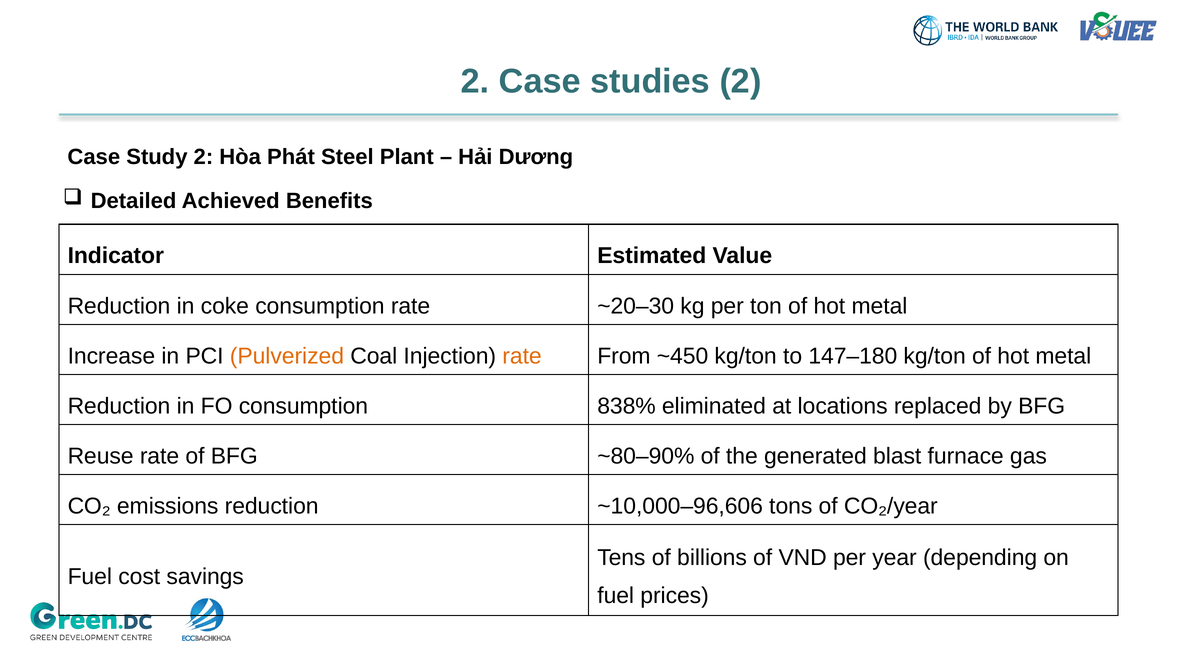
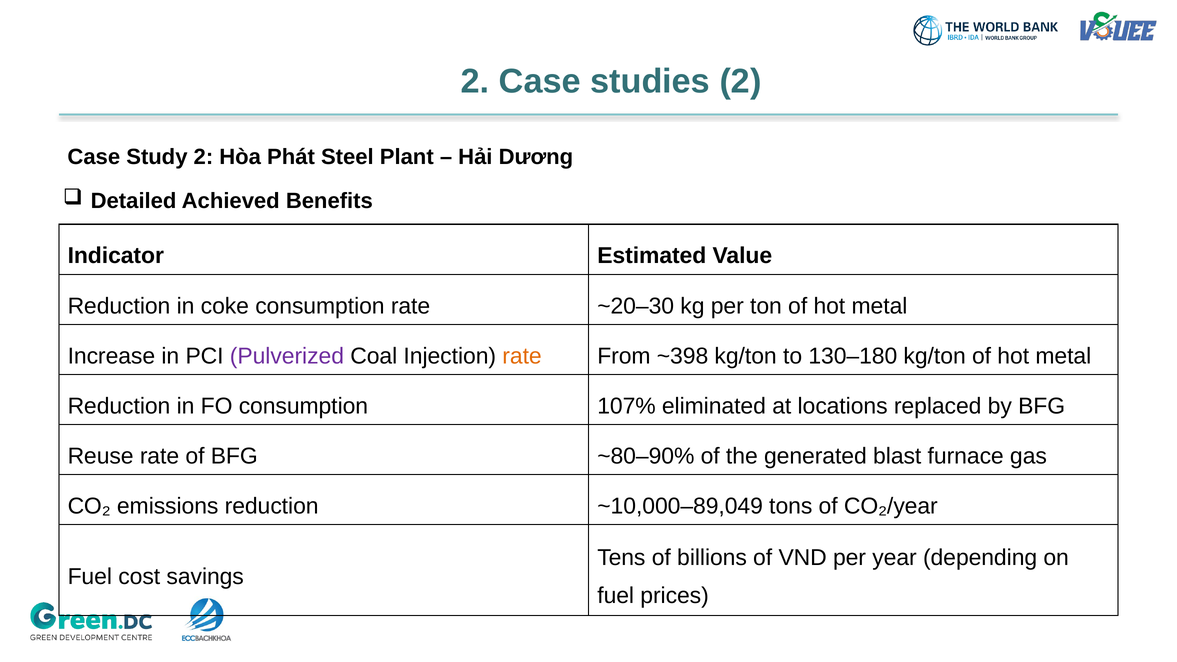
Pulverized colour: orange -> purple
~450: ~450 -> ~398
147–180: 147–180 -> 130–180
838%: 838% -> 107%
~10,000–96,606: ~10,000–96,606 -> ~10,000–89,049
